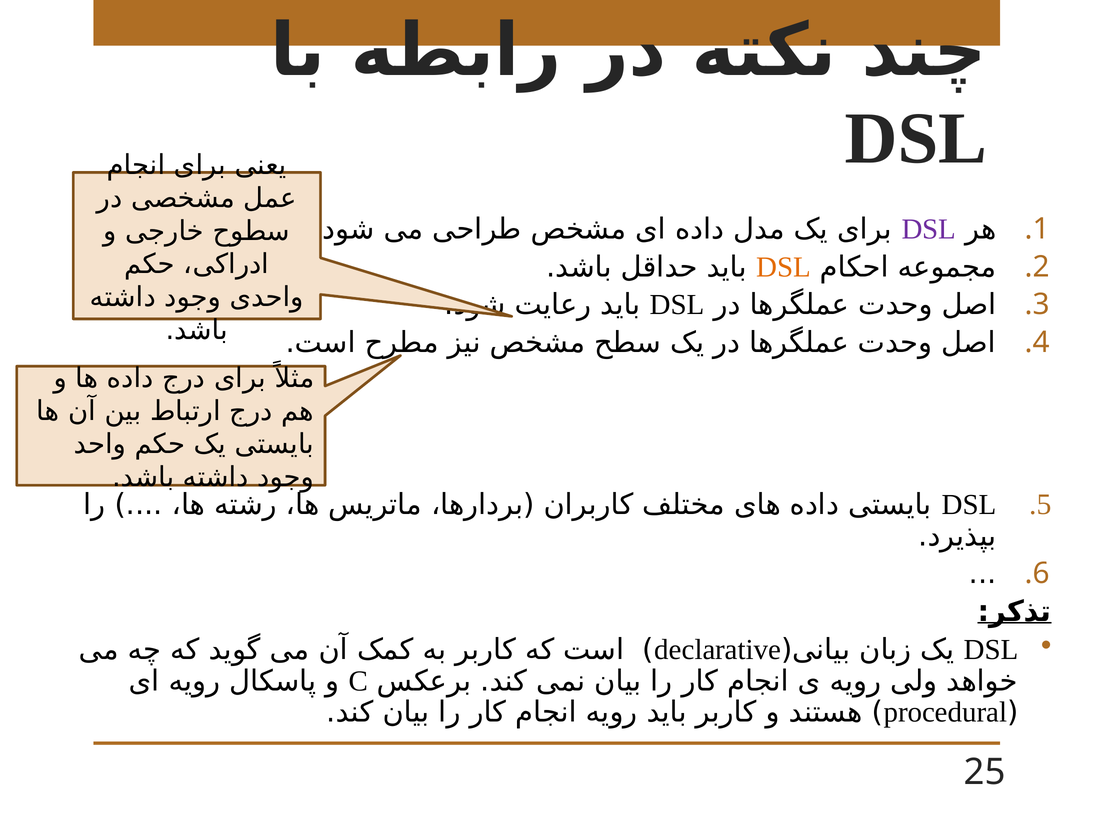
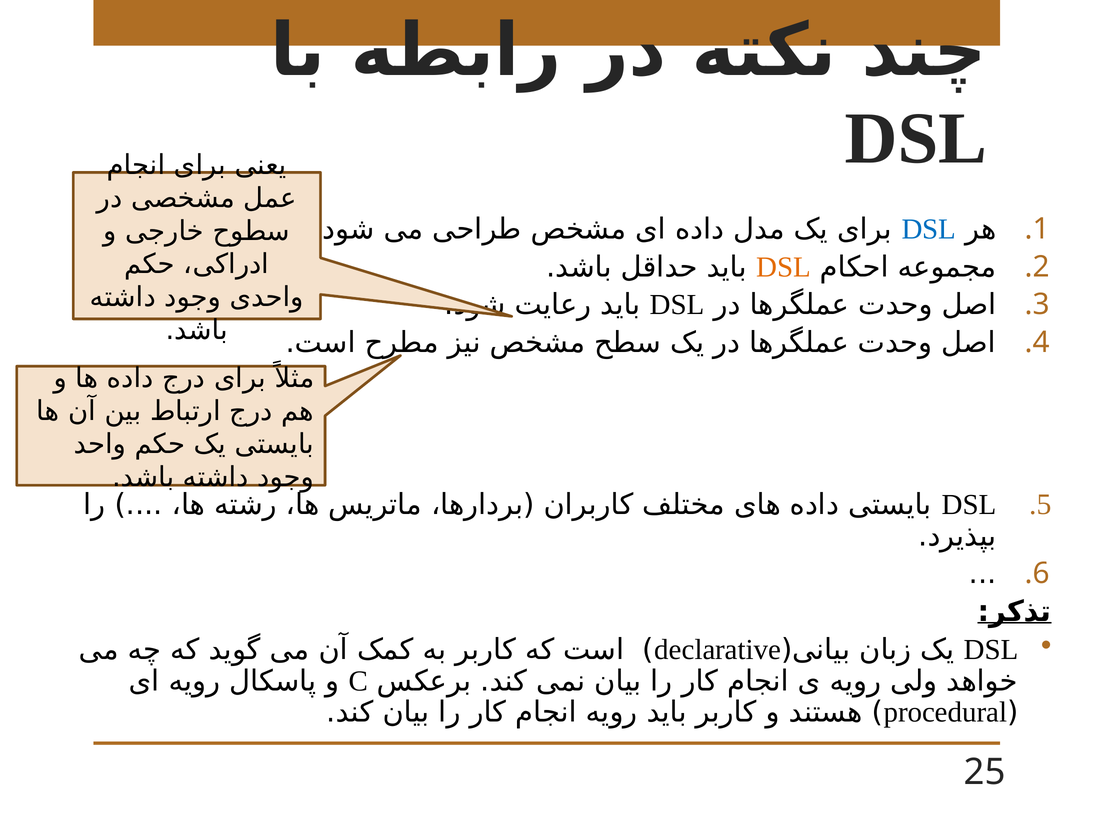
DSL at (929, 229) colour: purple -> blue
